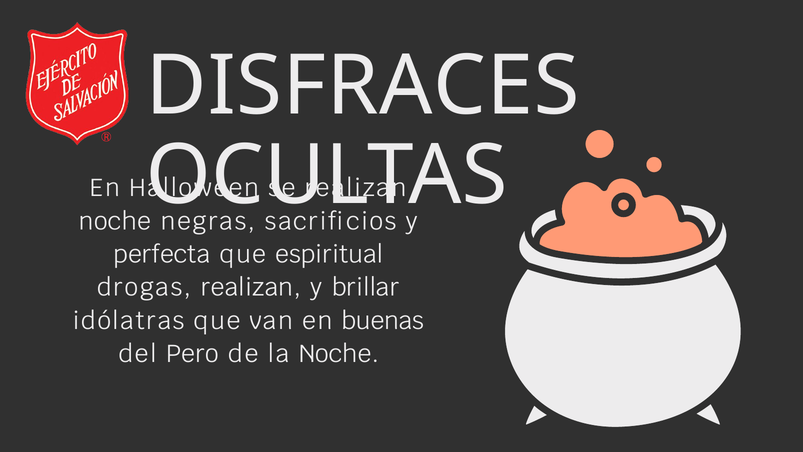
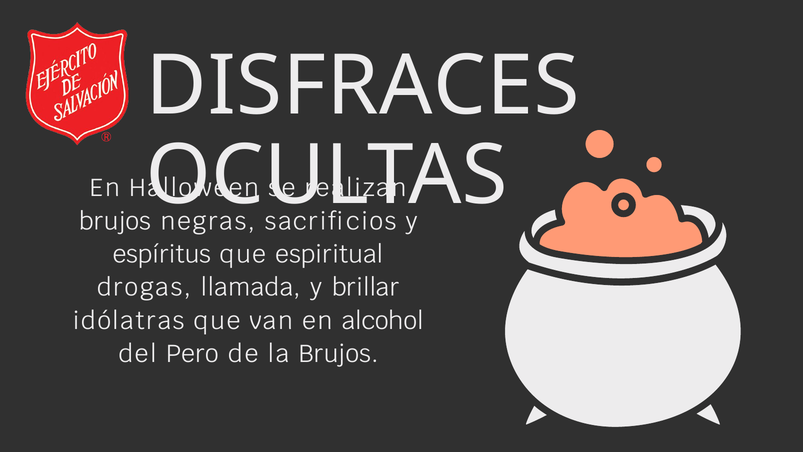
noche at (115, 221): noche -> brujos
perfecta: perfecta -> espíritus
drogas realizan: realizan -> llamada
buenas: buenas -> alcohol
la Noche: Noche -> Brujos
